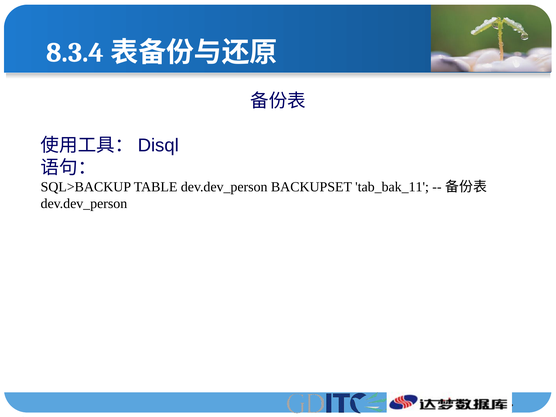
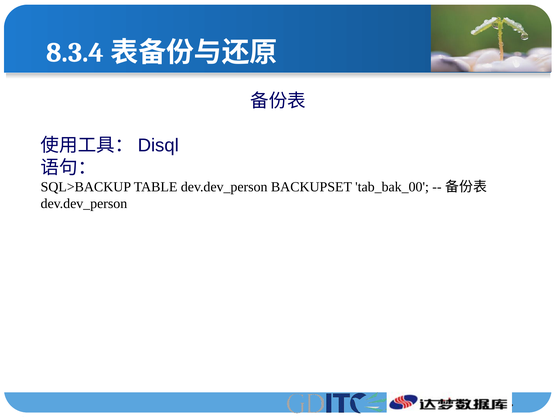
tab_bak_11: tab_bak_11 -> tab_bak_00
